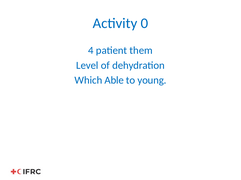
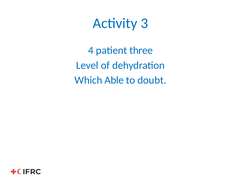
0: 0 -> 3
them: them -> three
young: young -> doubt
